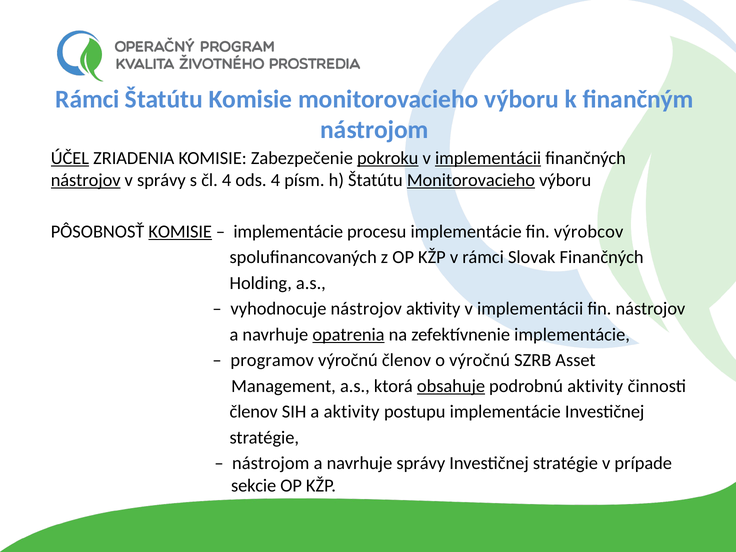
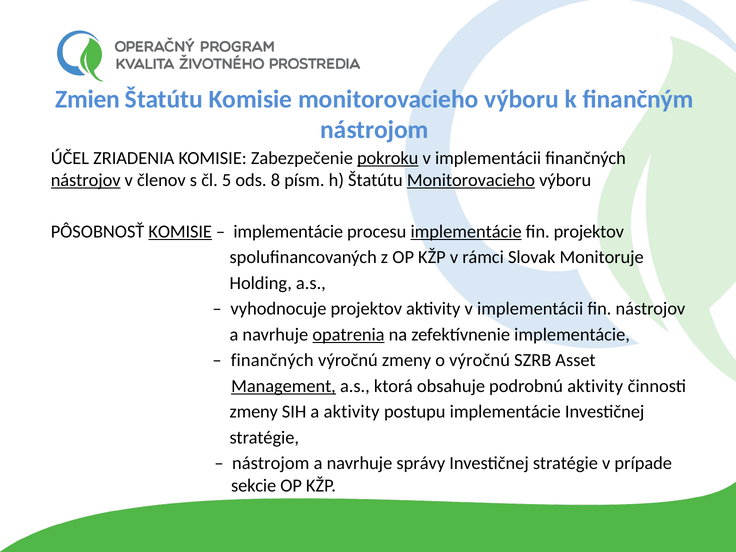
Rámci at (87, 99): Rámci -> Zmien
ÚČEL underline: present -> none
implementácii at (488, 158) underline: present -> none
v správy: správy -> členov
čl 4: 4 -> 5
ods 4: 4 -> 8
implementácie at (466, 232) underline: none -> present
fin výrobcov: výrobcov -> projektov
Slovak Finančných: Finančných -> Monitoruje
vyhodnocuje nástrojov: nástrojov -> projektov
programov at (272, 360): programov -> finančných
výročnú členov: členov -> zmeny
Management underline: none -> present
obsahuje underline: present -> none
členov at (254, 412): členov -> zmeny
